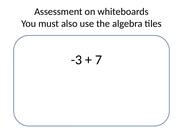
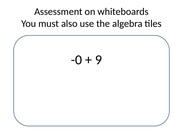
-3: -3 -> -0
7: 7 -> 9
